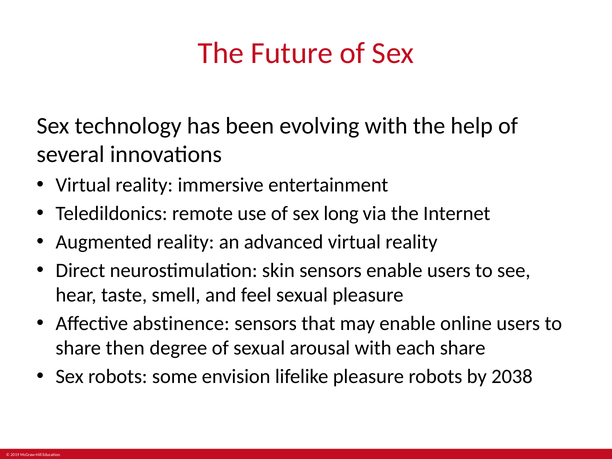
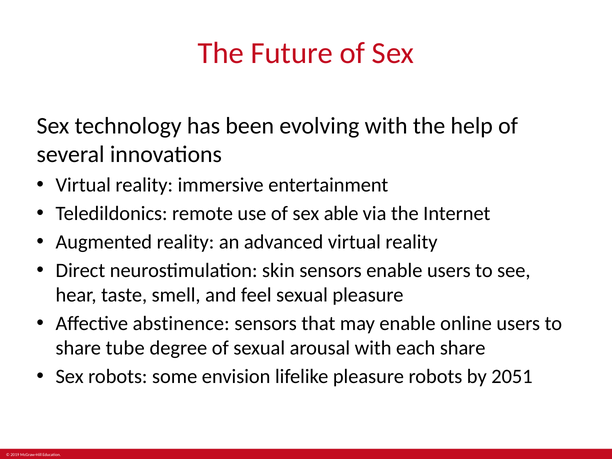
long: long -> able
then: then -> tube
2038: 2038 -> 2051
